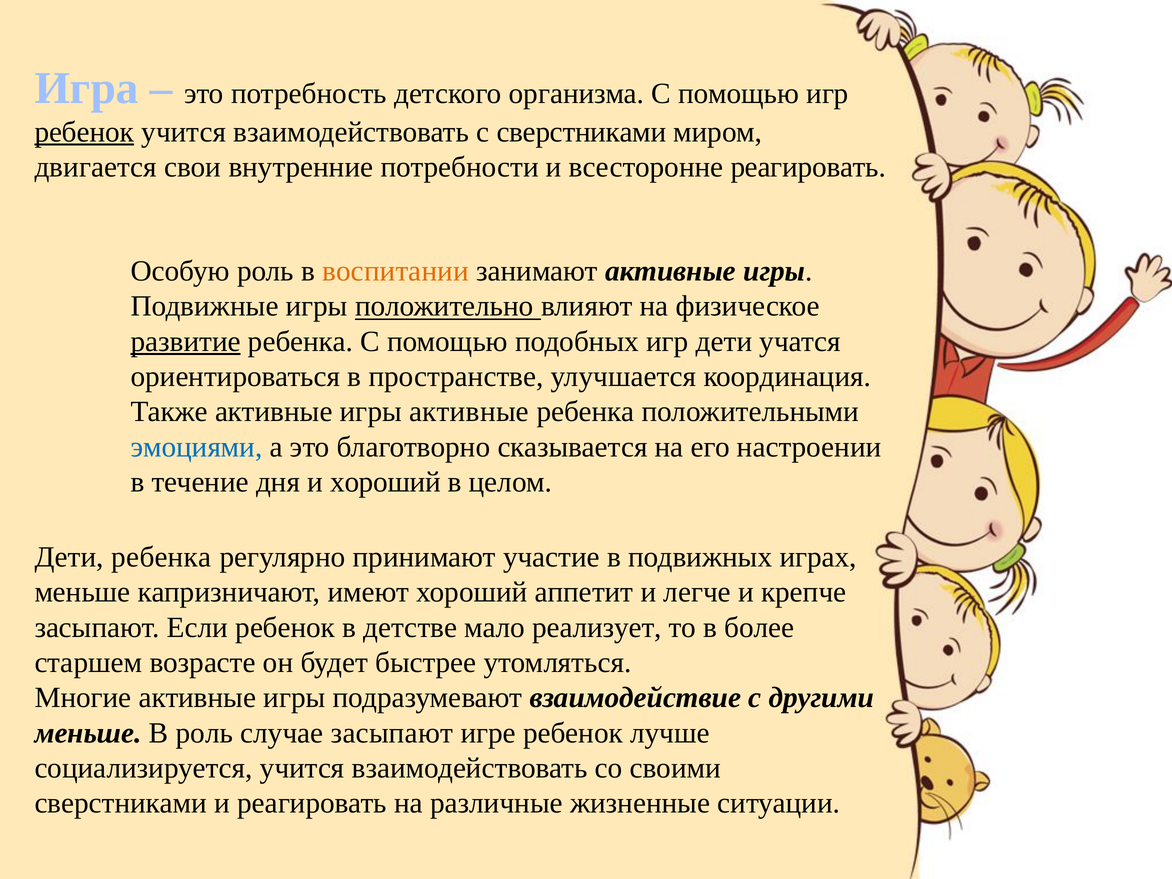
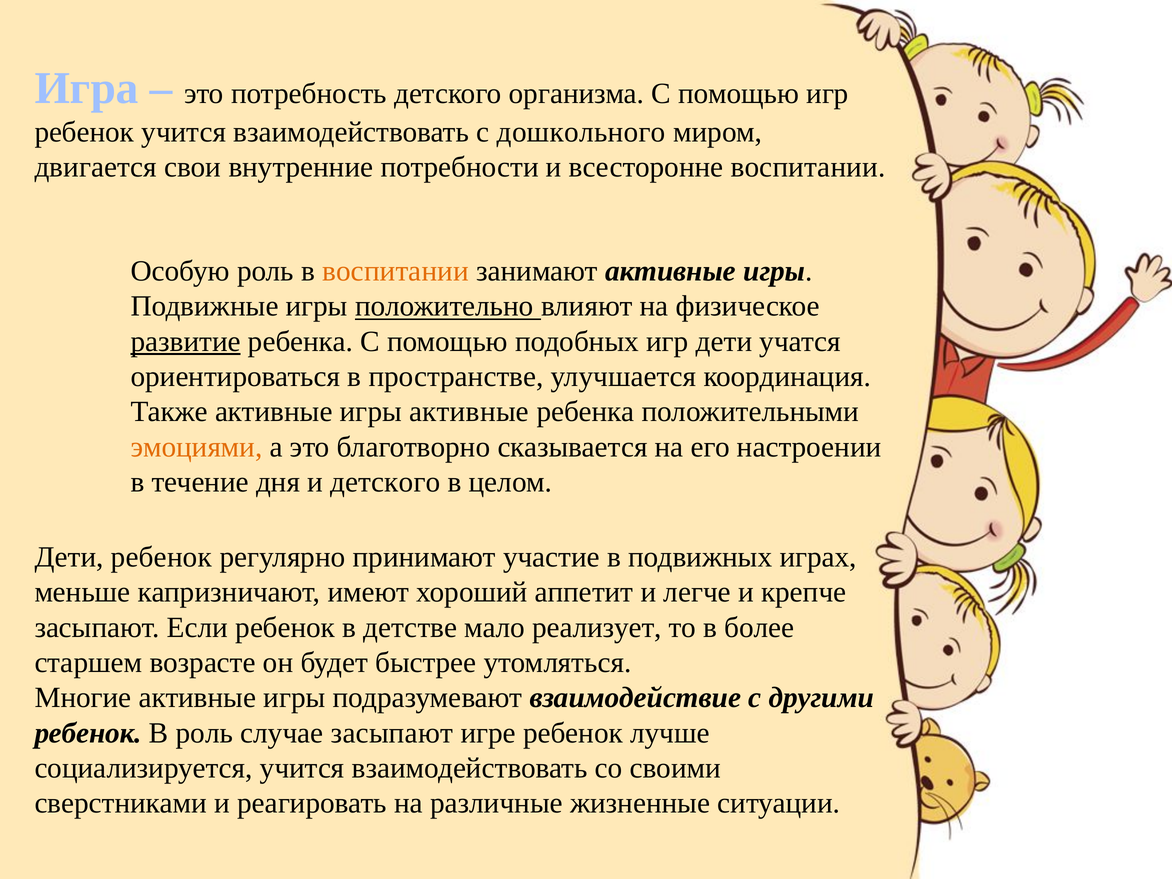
ребенок at (84, 132) underline: present -> none
с сверстниками: сверстниками -> дошкольного
всесторонне реагировать: реагировать -> воспитании
эмоциями colour: blue -> orange
и хороший: хороший -> детского
Дети ребенка: ребенка -> ребенок
меньше at (88, 733): меньше -> ребенок
